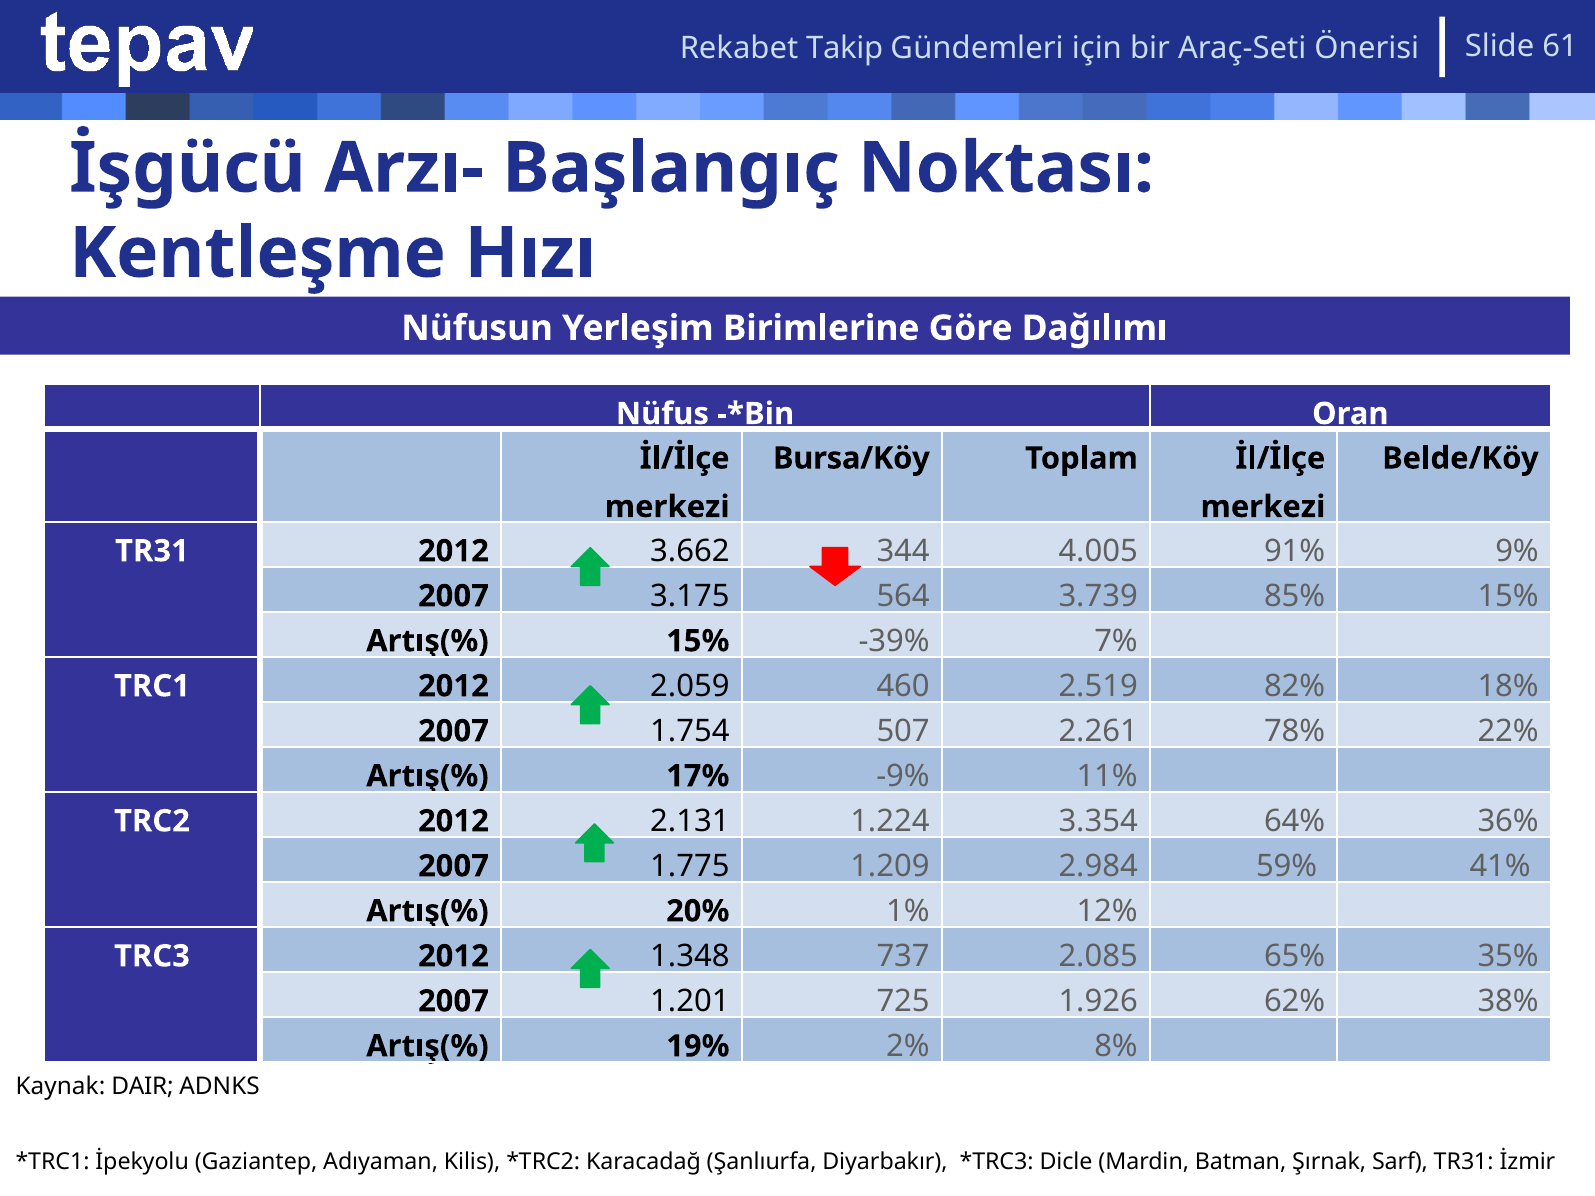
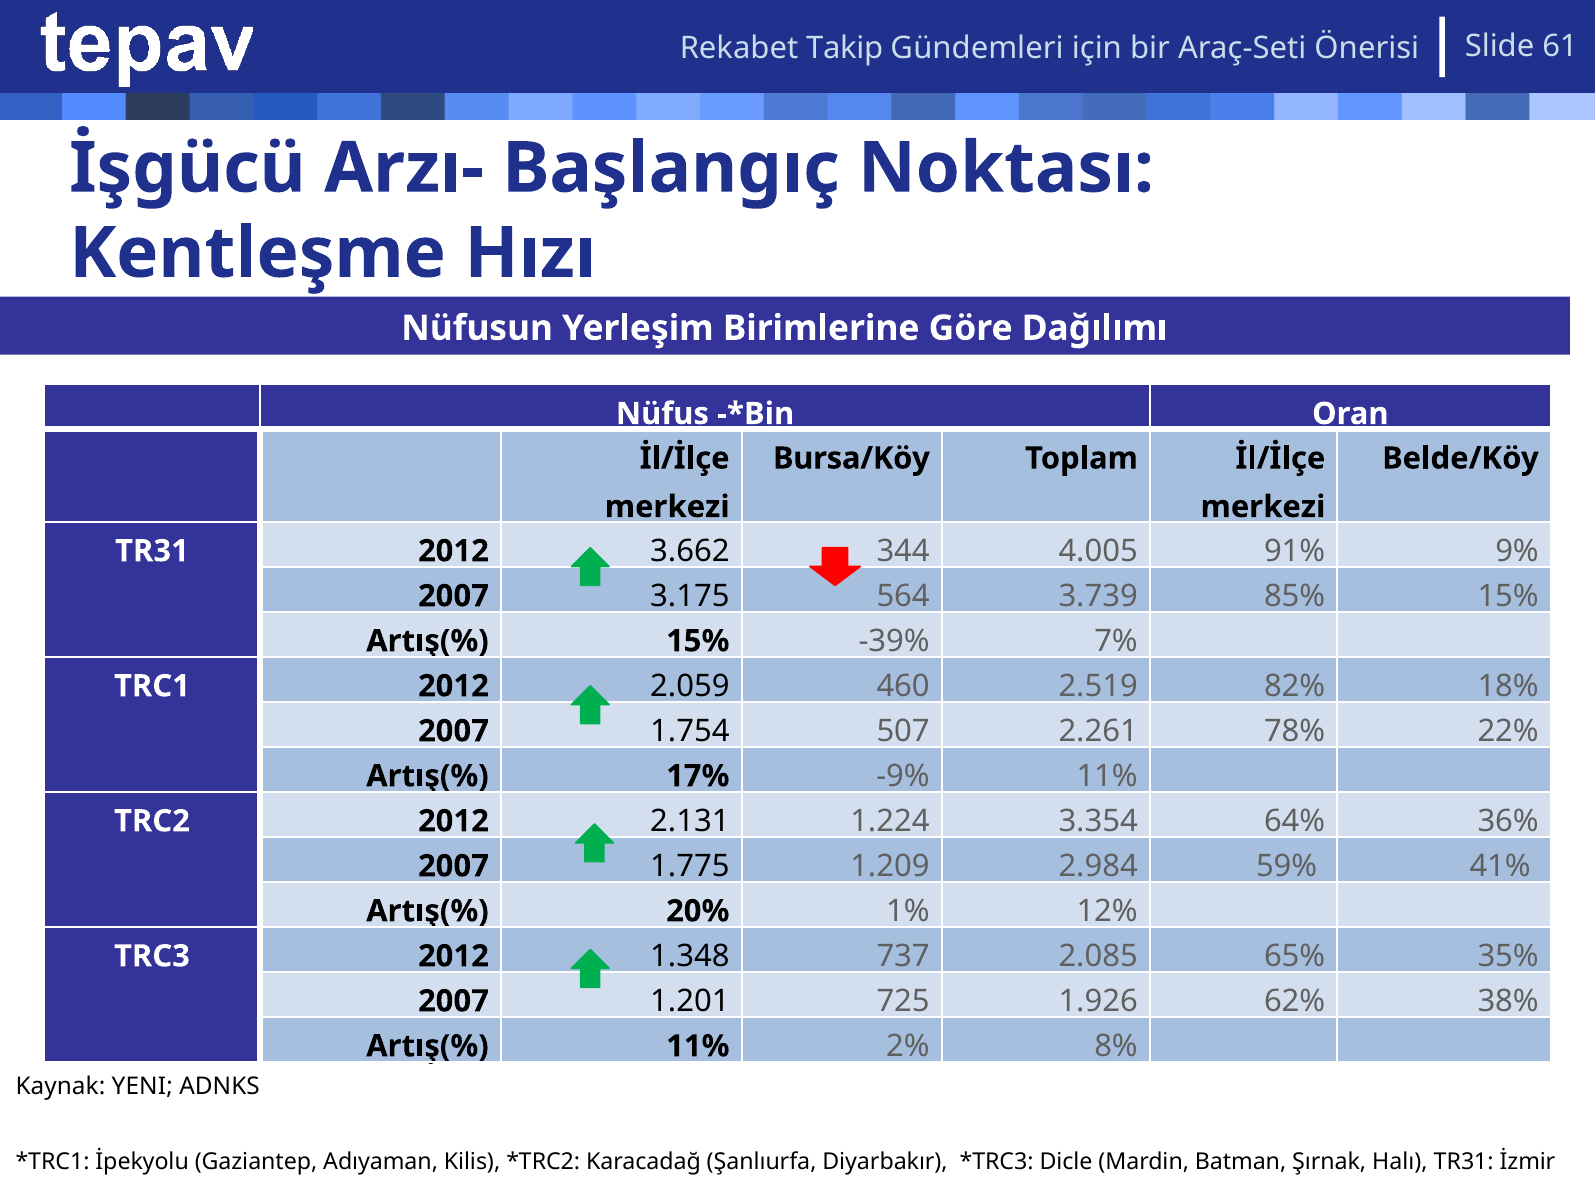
Artış(% 19%: 19% -> 11%
DAIR: DAIR -> YENI
Sarf: Sarf -> Halı
